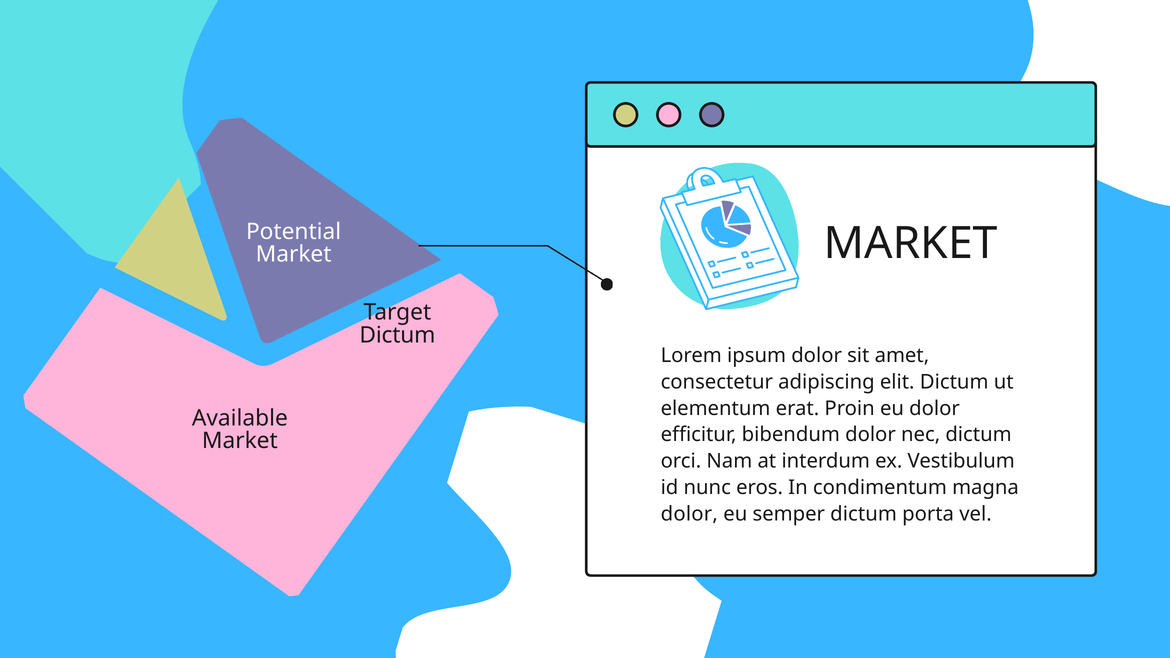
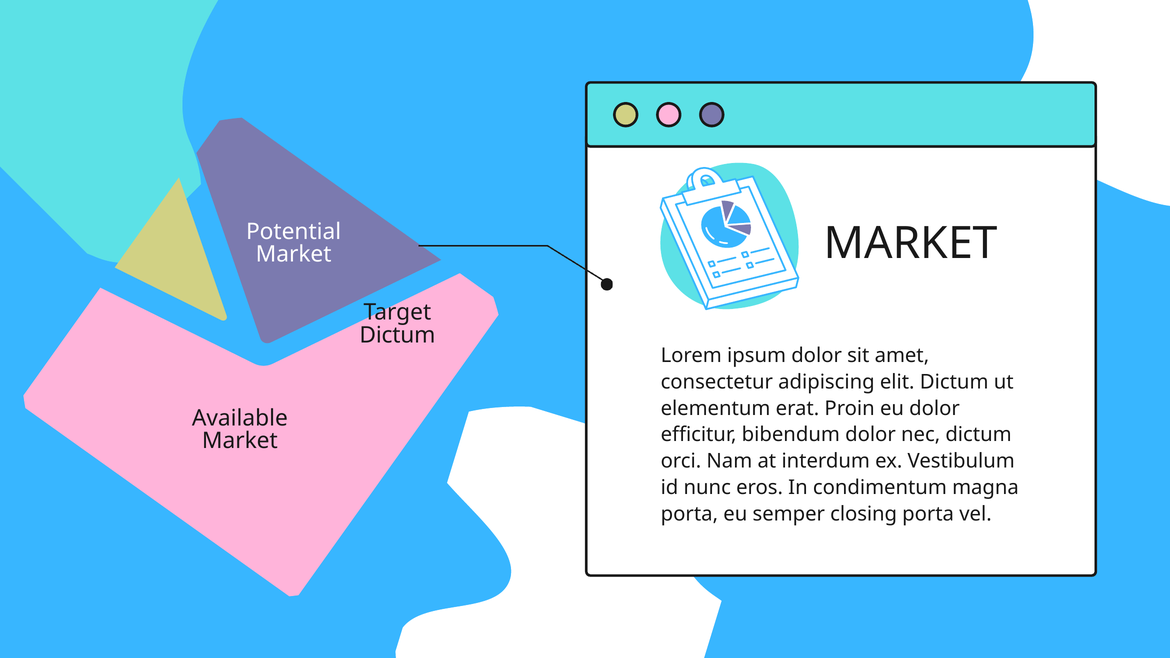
dolor at (689, 514): dolor -> porta
semper dictum: dictum -> closing
